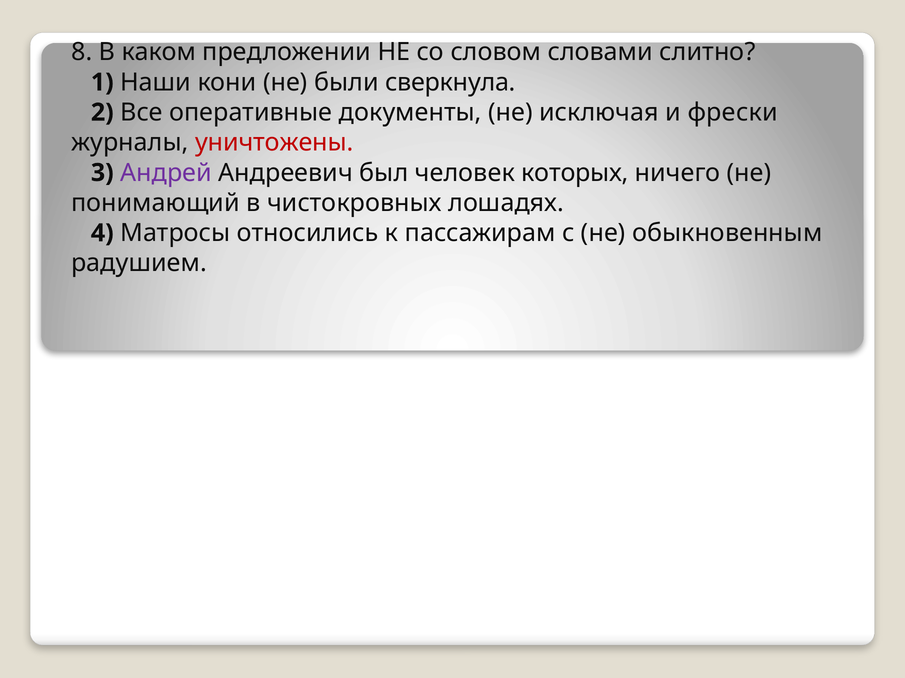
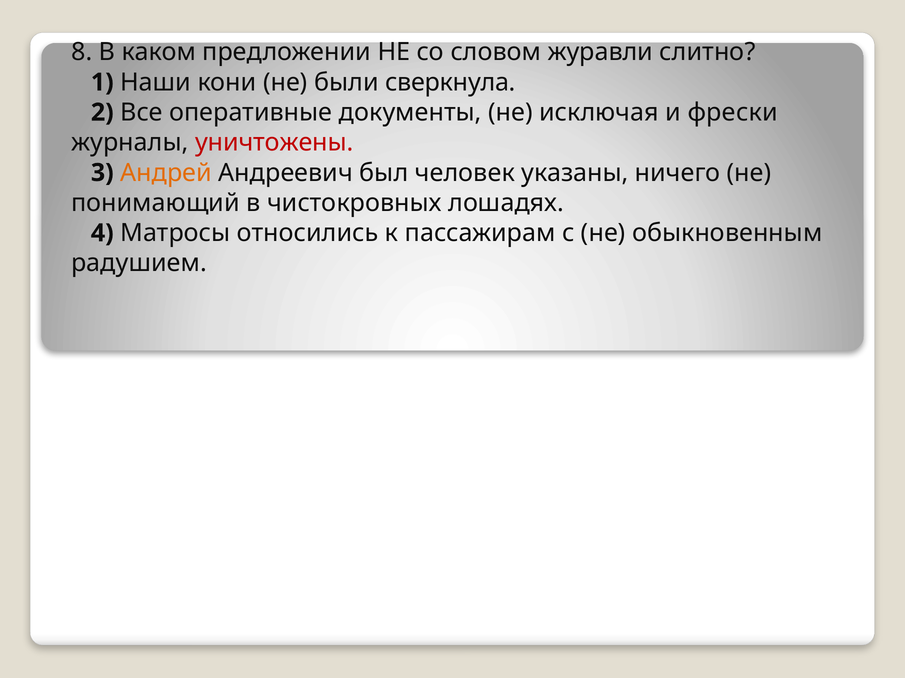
словами: словами -> журавли
Андрей colour: purple -> orange
которых: которых -> указаны
